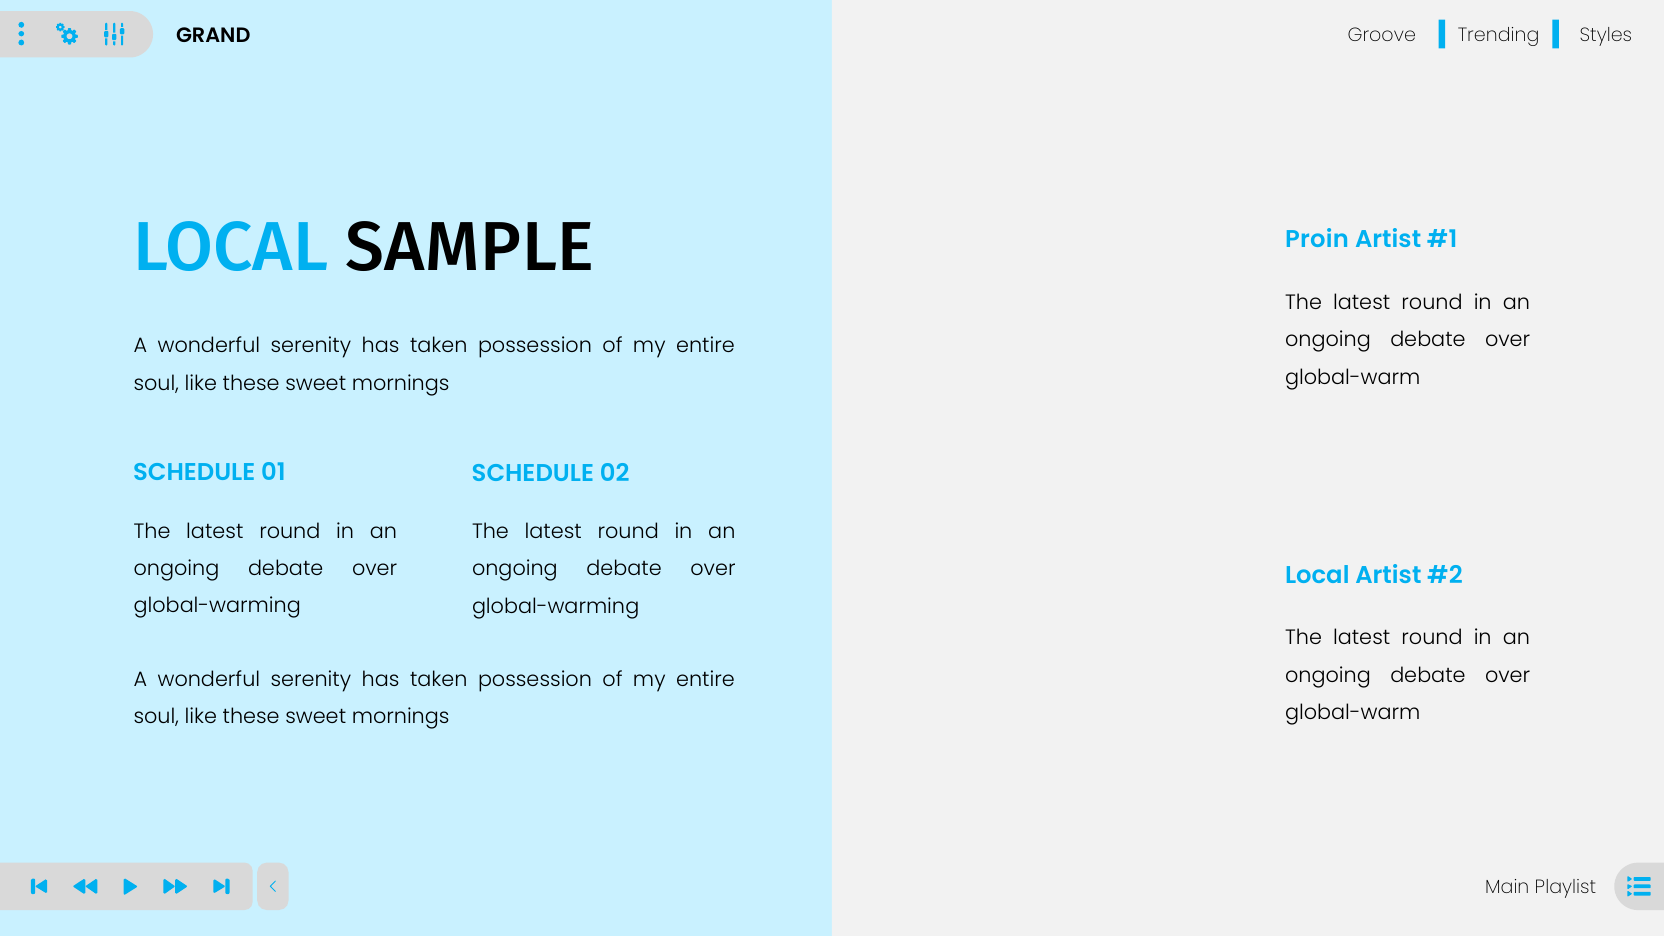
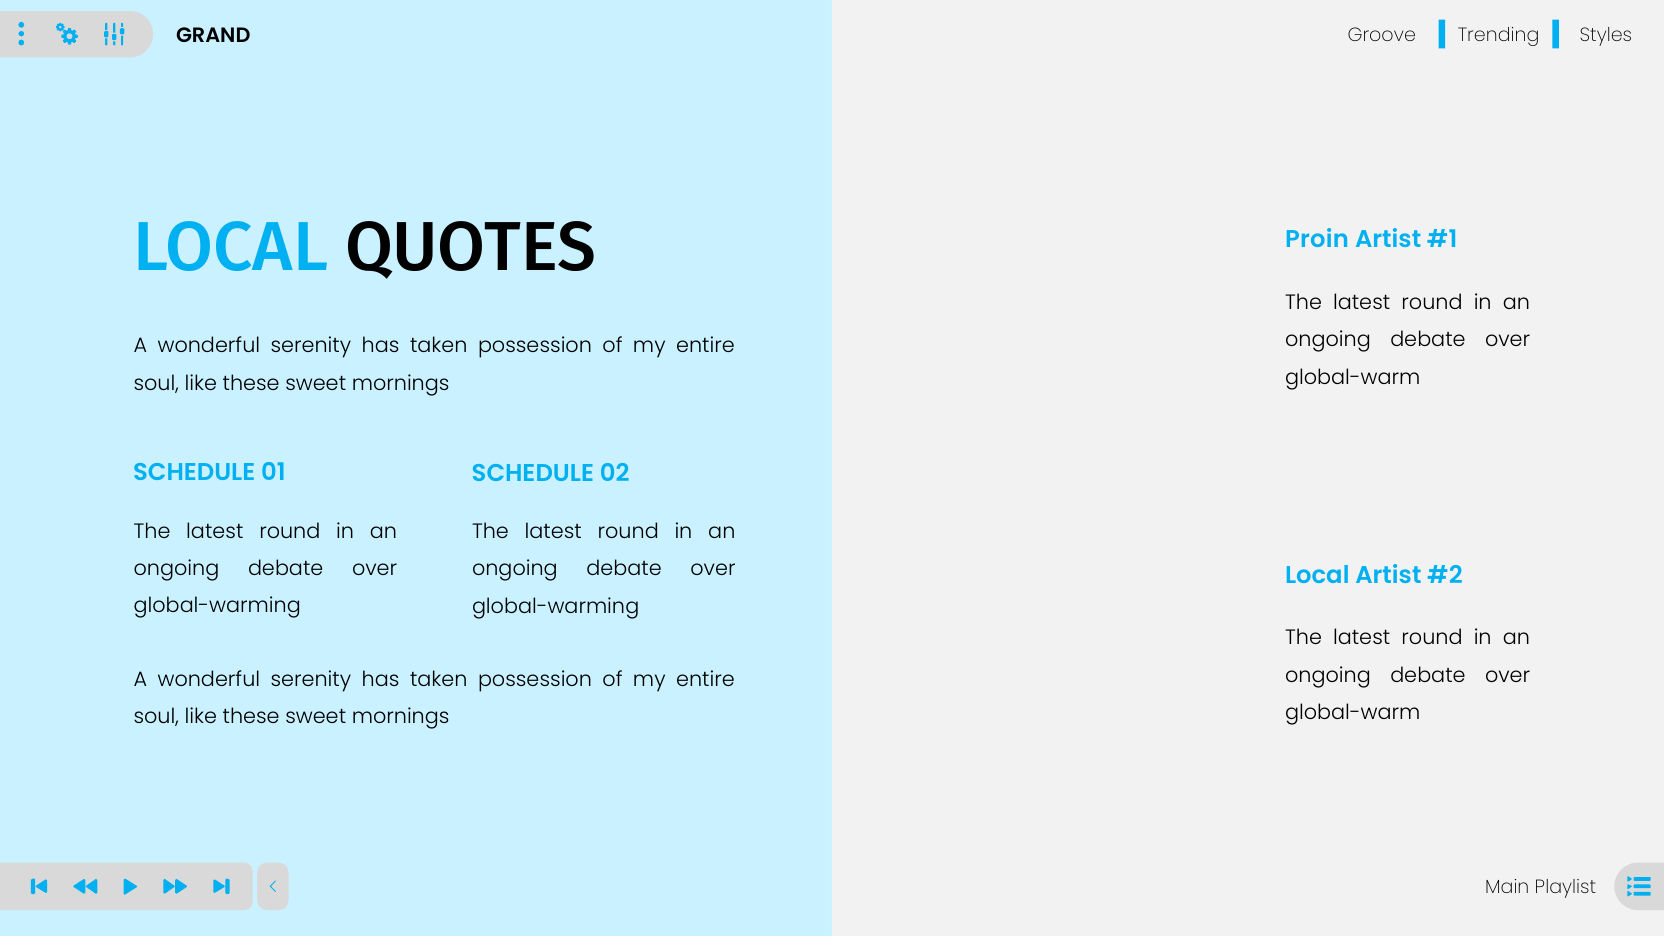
SAMPLE: SAMPLE -> QUOTES
